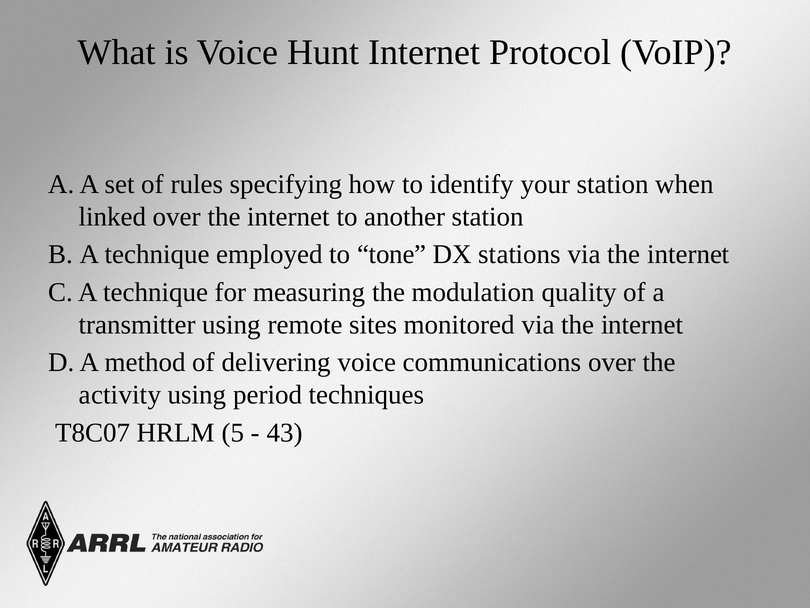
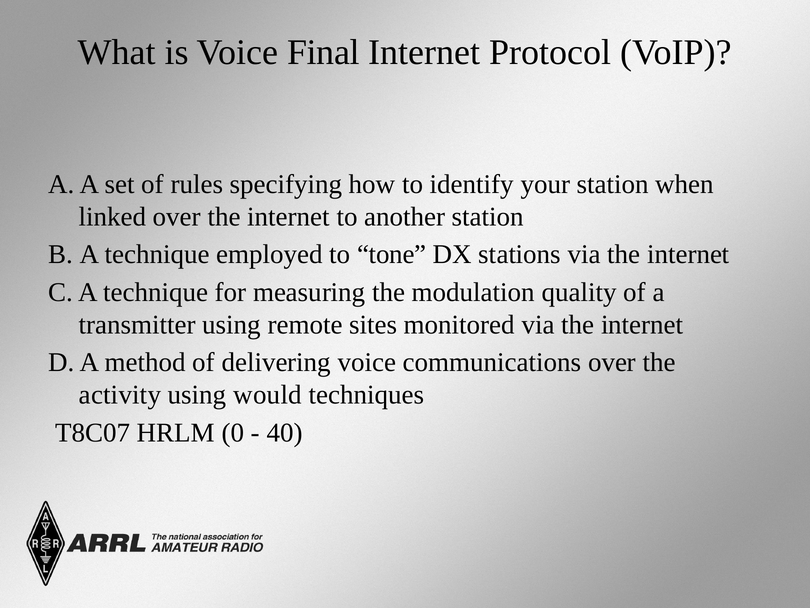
Hunt: Hunt -> Final
period: period -> would
5: 5 -> 0
43: 43 -> 40
